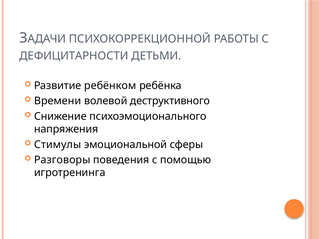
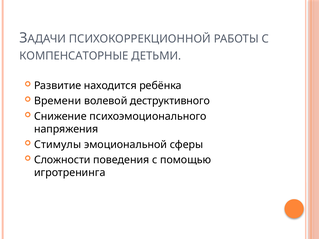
ДЕФИЦИТАРНОСТИ: ДЕФИЦИТАРНОСТИ -> КОМПЕНСАТОРНЫЕ
ребёнком: ребёнком -> находится
Разговоры: Разговоры -> Сложности
